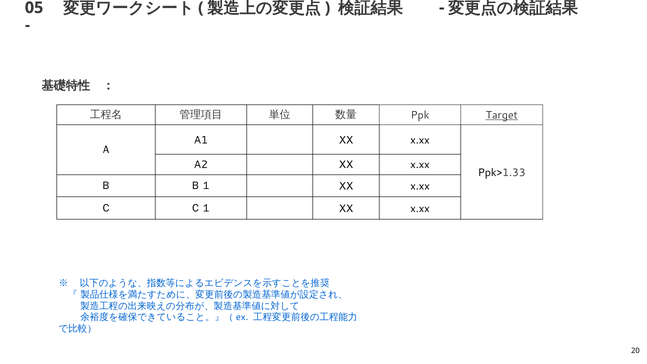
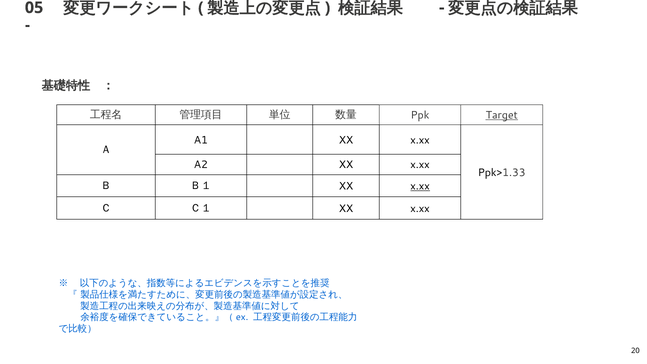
x.xx at (420, 186) underline: none -> present
